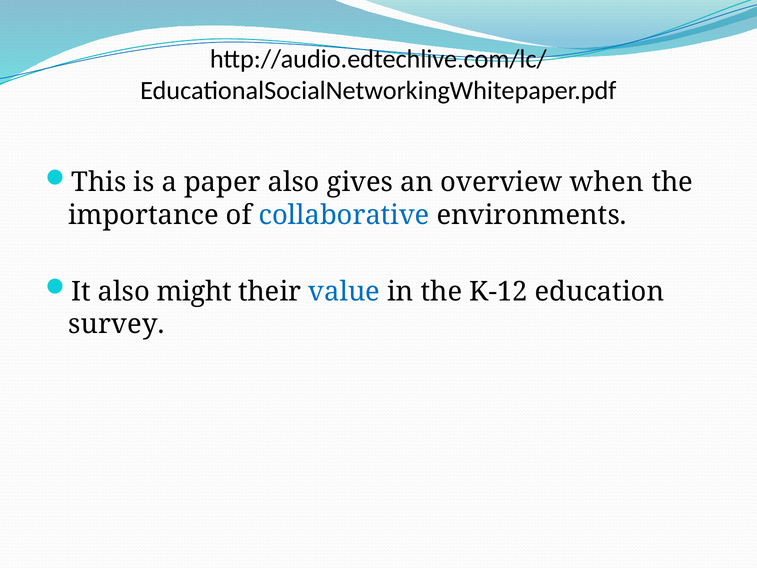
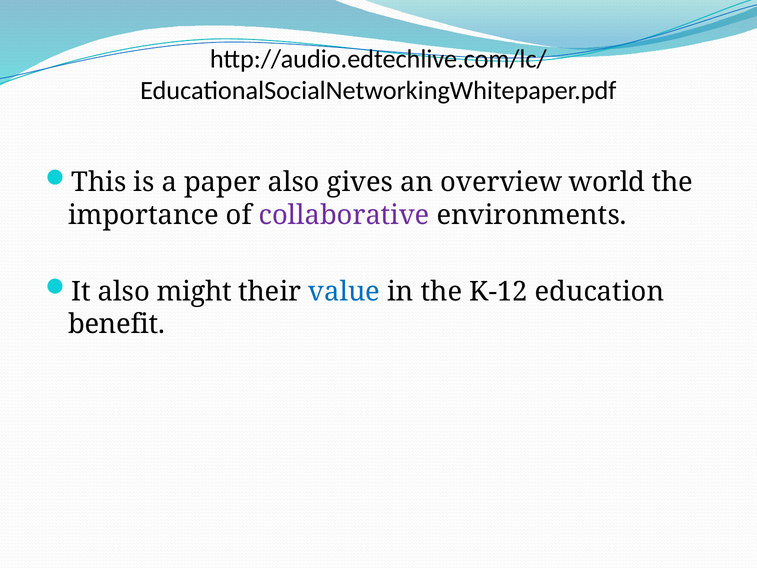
when: when -> world
collaborative colour: blue -> purple
survey: survey -> benefit
